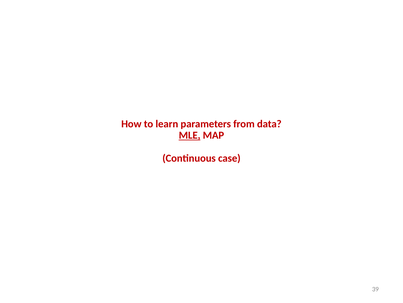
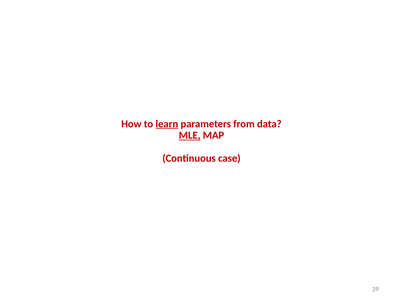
learn underline: none -> present
